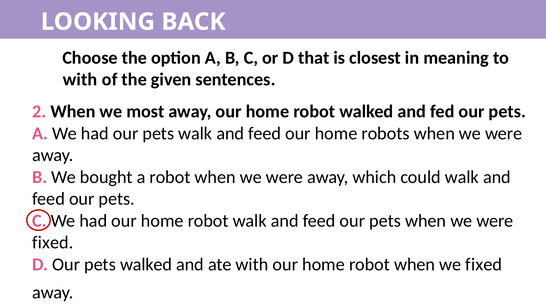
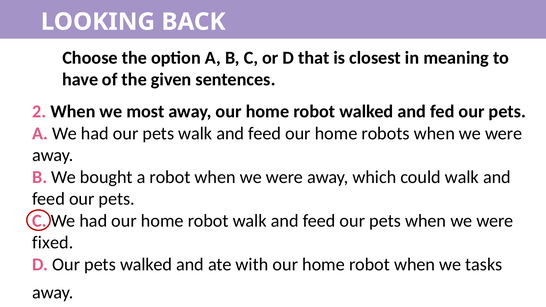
with at (80, 80): with -> have
we fixed: fixed -> tasks
